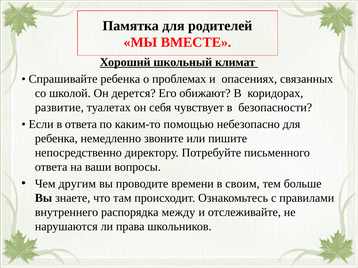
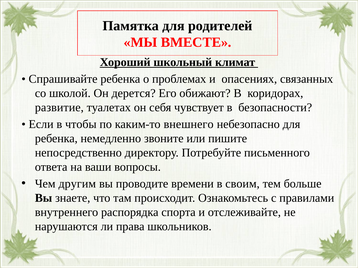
в ответа: ответа -> чтобы
помощью: помощью -> внешнего
между: между -> спорта
